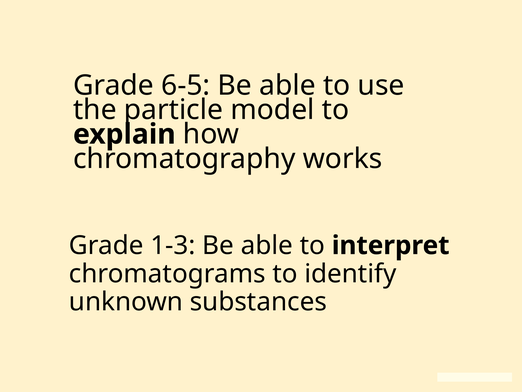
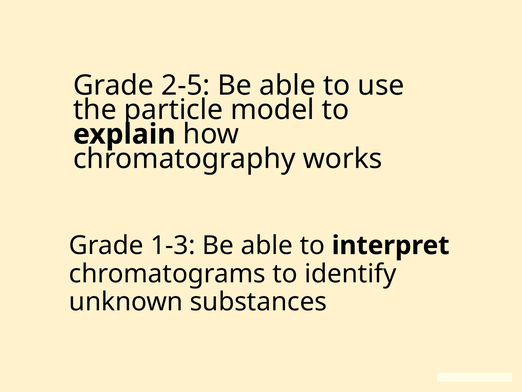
6-5: 6-5 -> 2-5
